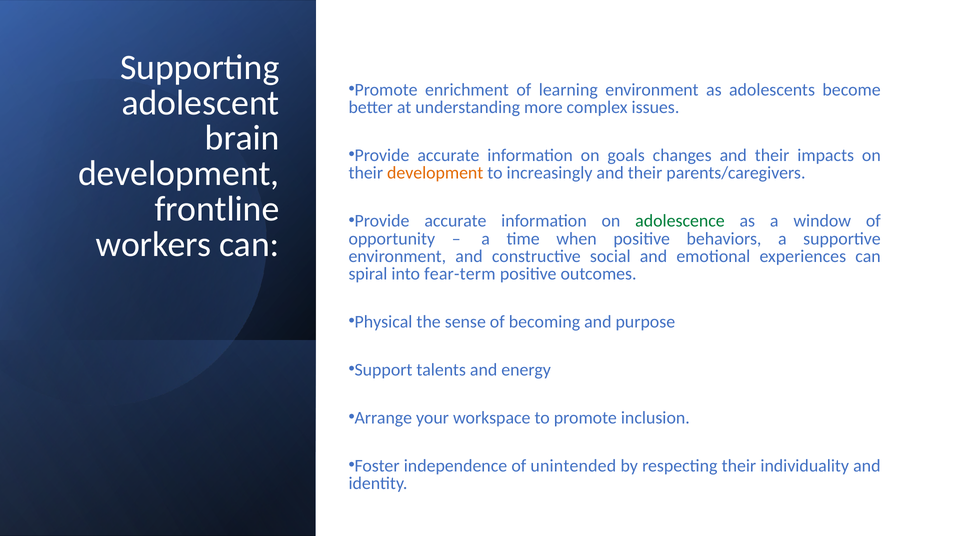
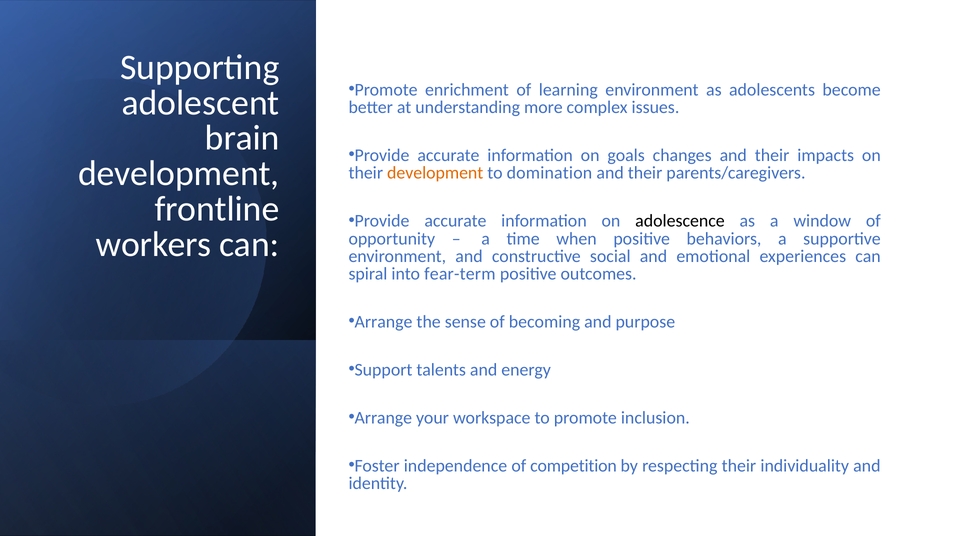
increasingly: increasingly -> domination
adolescence colour: green -> black
Physical at (384, 322): Physical -> Arrange
unintended: unintended -> competition
